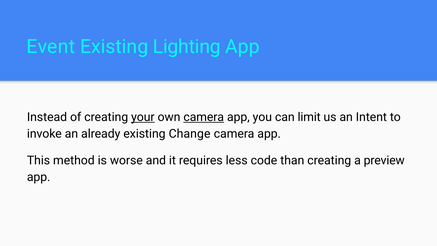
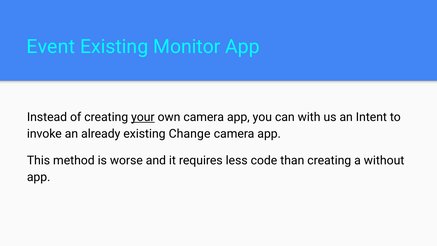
Lighting: Lighting -> Monitor
camera at (204, 117) underline: present -> none
limit: limit -> with
preview: preview -> without
